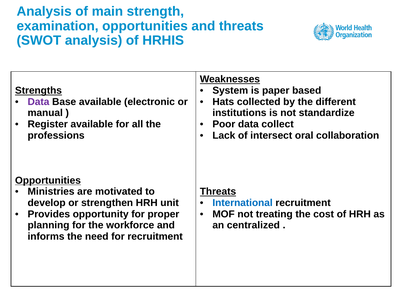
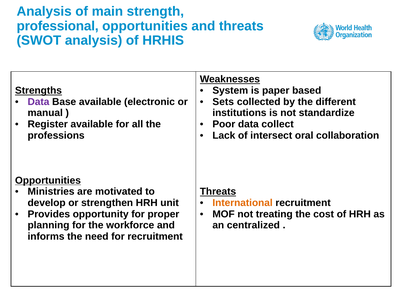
examination: examination -> professional
Hats: Hats -> Sets
International colour: blue -> orange
